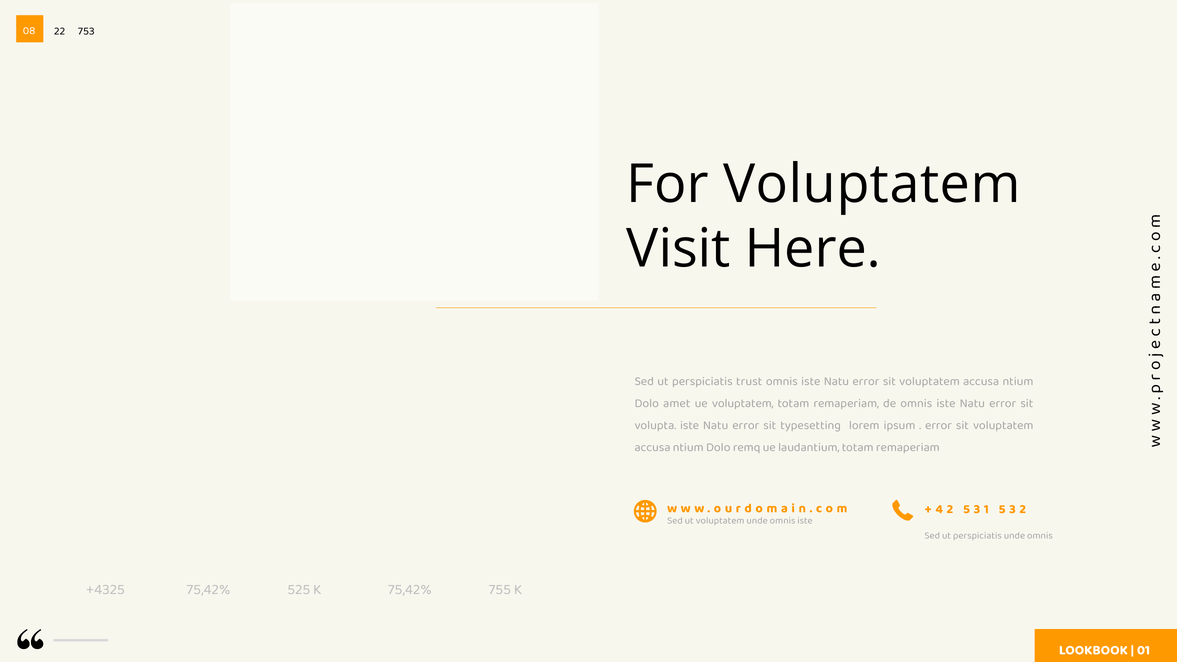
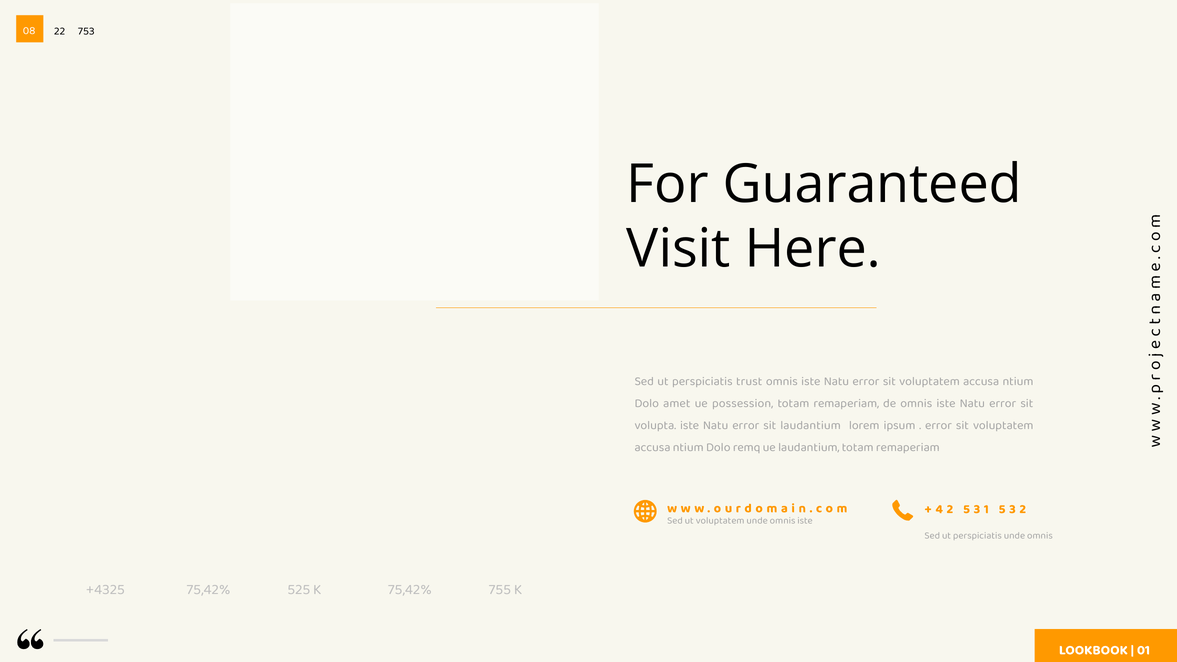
For Voluptatem: Voluptatem -> Guaranteed
ue voluptatem: voluptatem -> possession
sit typesetting: typesetting -> laudantium
